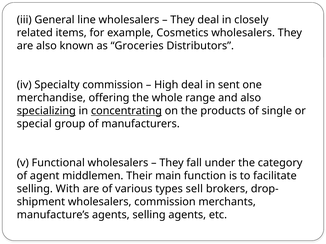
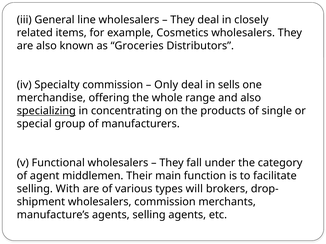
High: High -> Only
sent: sent -> sells
concentrating underline: present -> none
sell: sell -> will
